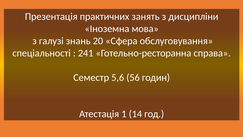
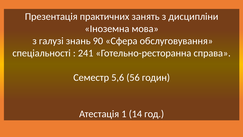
20: 20 -> 90
